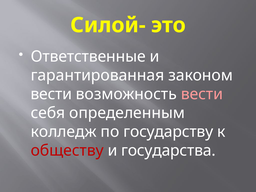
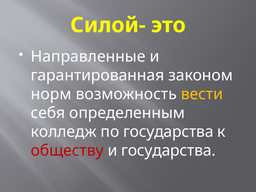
Ответственные: Ответственные -> Направленные
вести at (51, 94): вести -> норм
вести at (202, 94) colour: pink -> yellow
по государству: государству -> государства
